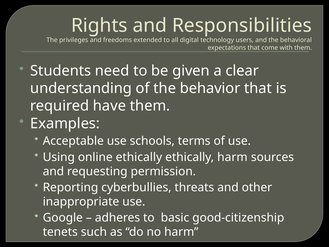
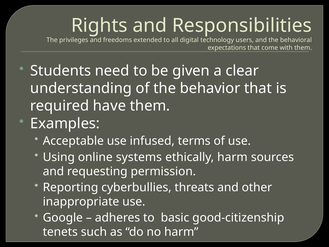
schools: schools -> infused
online ethically: ethically -> systems
